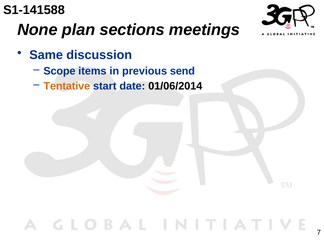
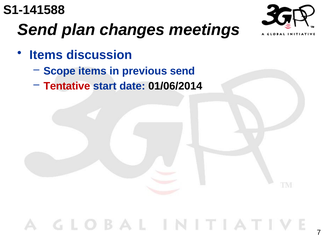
None at (37, 30): None -> Send
sections: sections -> changes
Same at (46, 55): Same -> Items
Tentative colour: orange -> red
